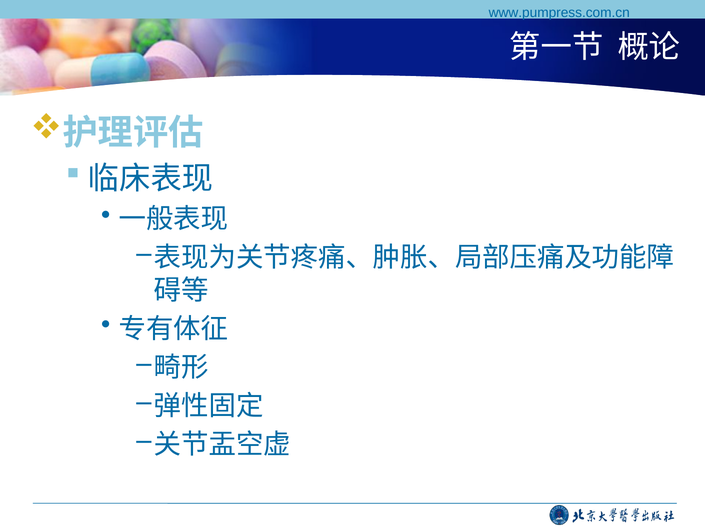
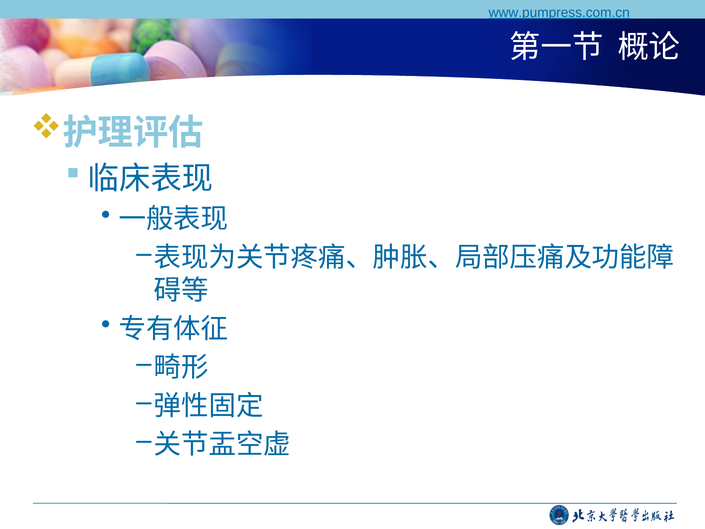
www.pumpress.com.cn underline: none -> present
